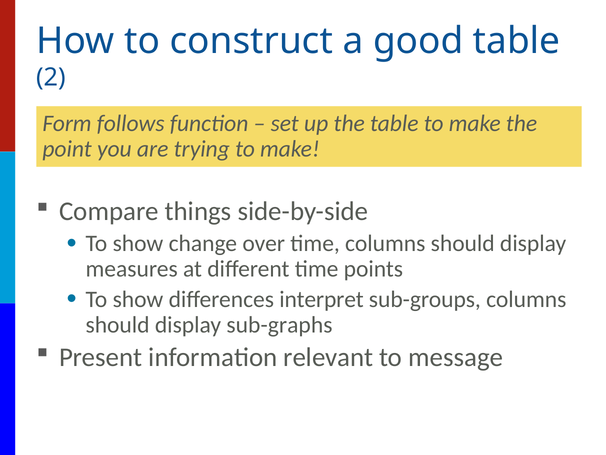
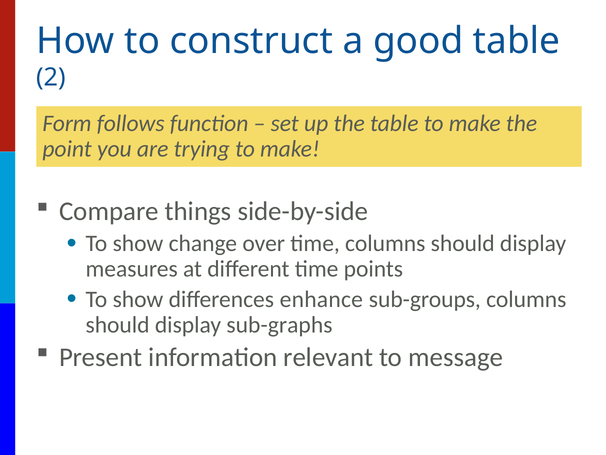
interpret: interpret -> enhance
